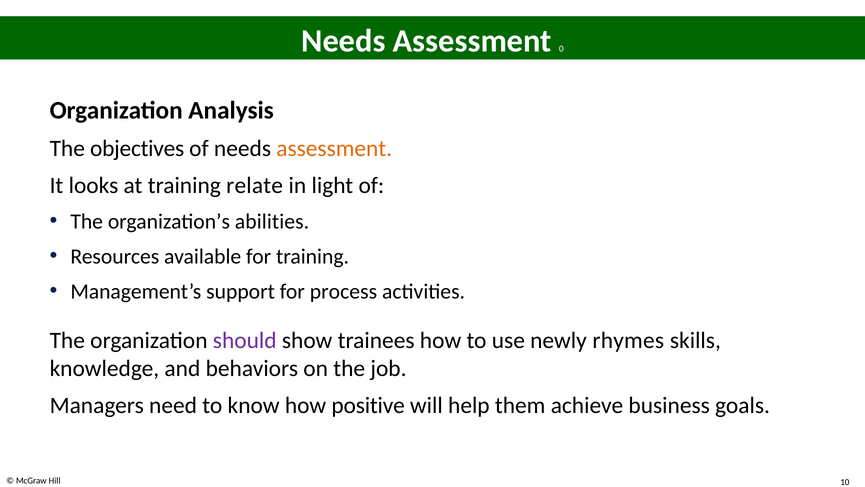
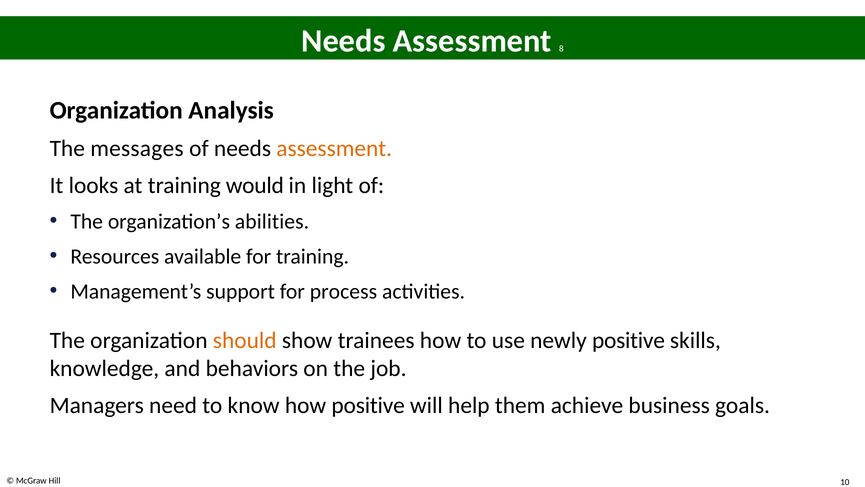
0: 0 -> 8
objectives: objectives -> messages
relate: relate -> would
should colour: purple -> orange
newly rhymes: rhymes -> positive
